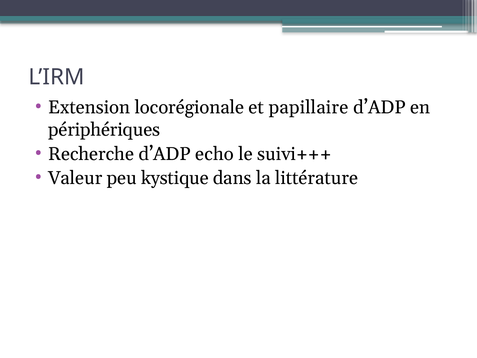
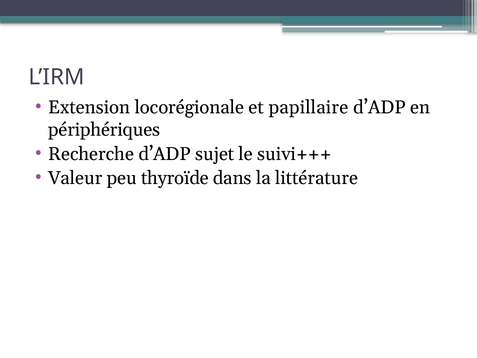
echo: echo -> sujet
kystique: kystique -> thyroïde
